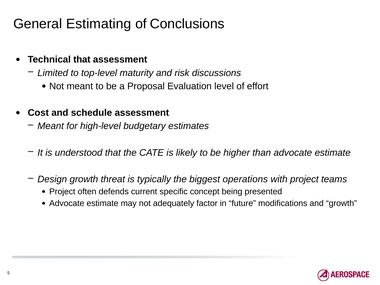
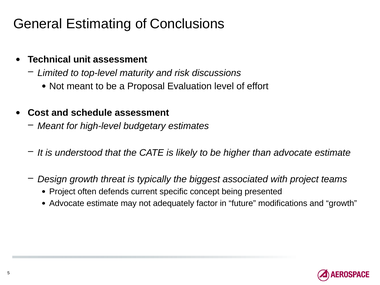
Technical that: that -> unit
operations: operations -> associated
